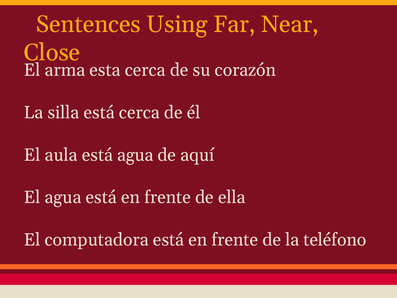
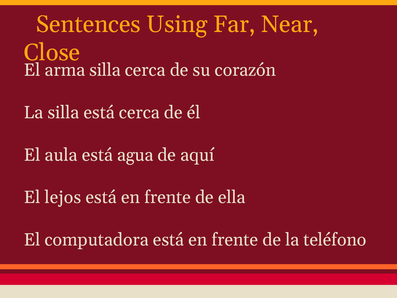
arma esta: esta -> silla
El agua: agua -> lejos
